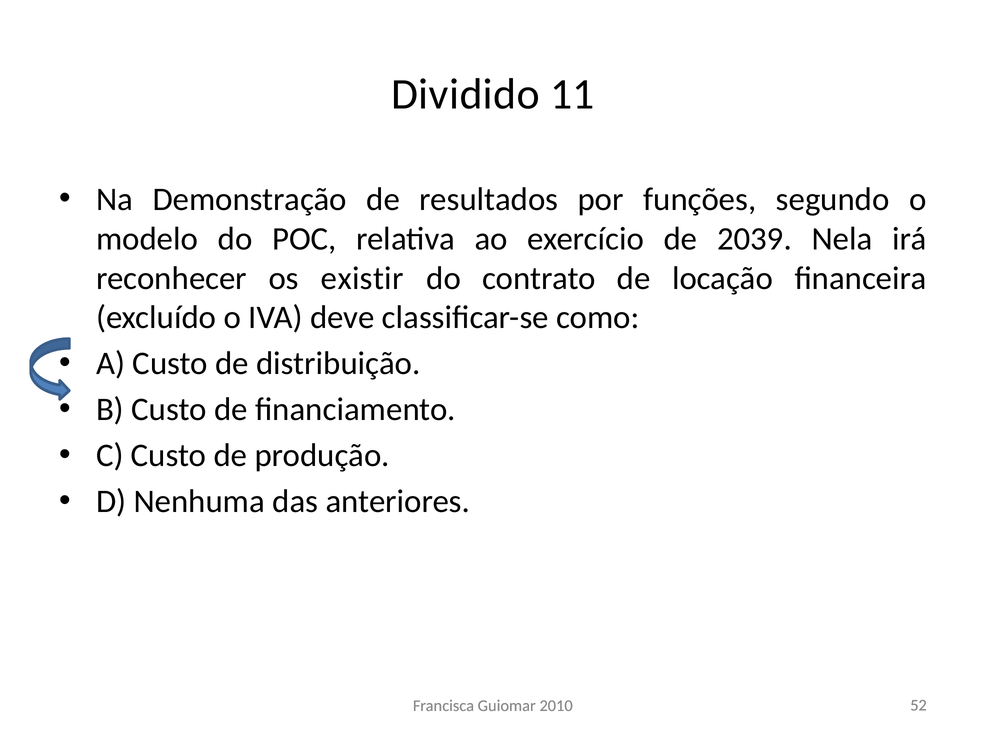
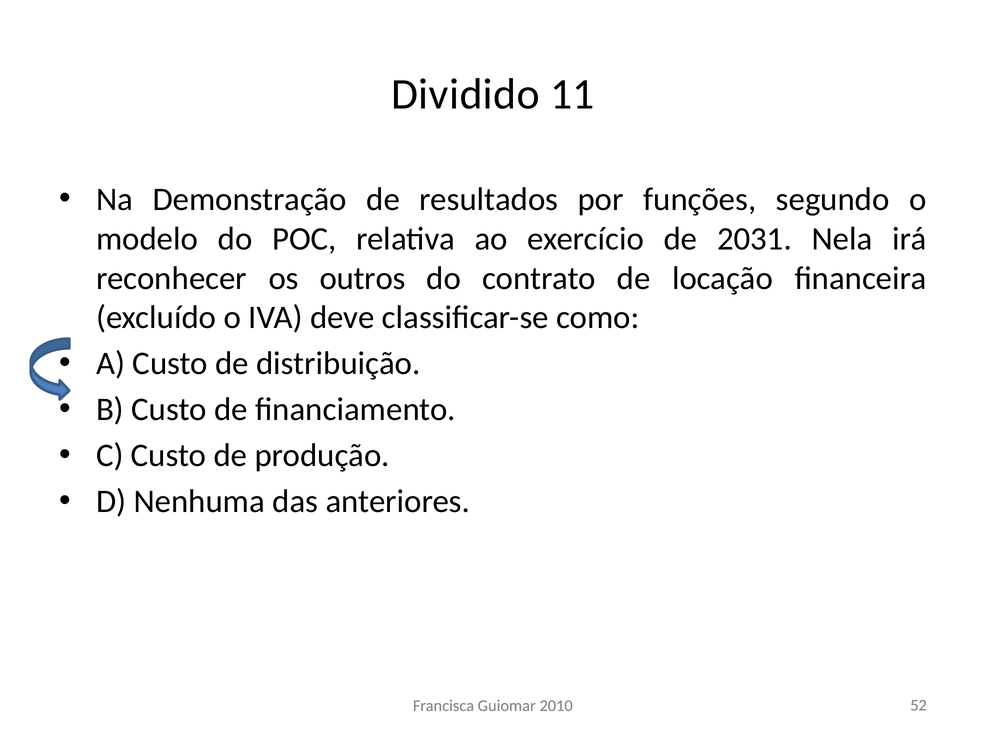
2039: 2039 -> 2031
existir: existir -> outros
